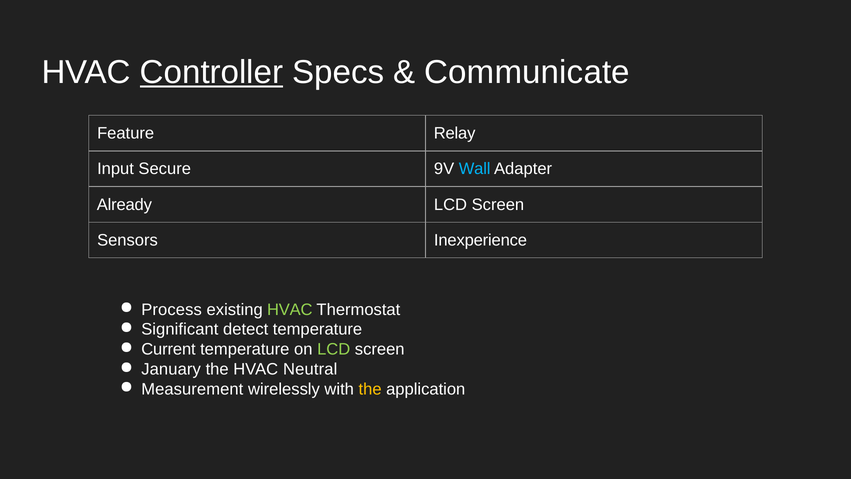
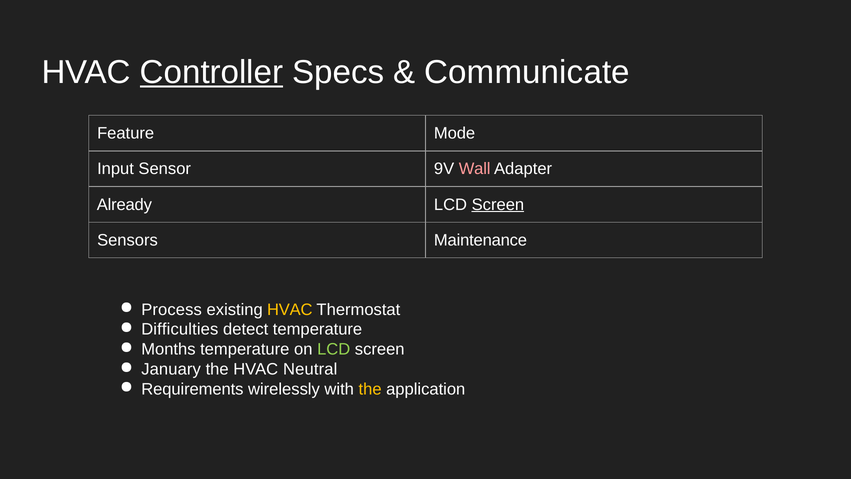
Relay: Relay -> Mode
Secure: Secure -> Sensor
Wall colour: light blue -> pink
Screen at (498, 204) underline: none -> present
Inexperience: Inexperience -> Maintenance
HVAC at (290, 309) colour: light green -> yellow
Significant: Significant -> Difficulties
Current: Current -> Months
Measurement: Measurement -> Requirements
